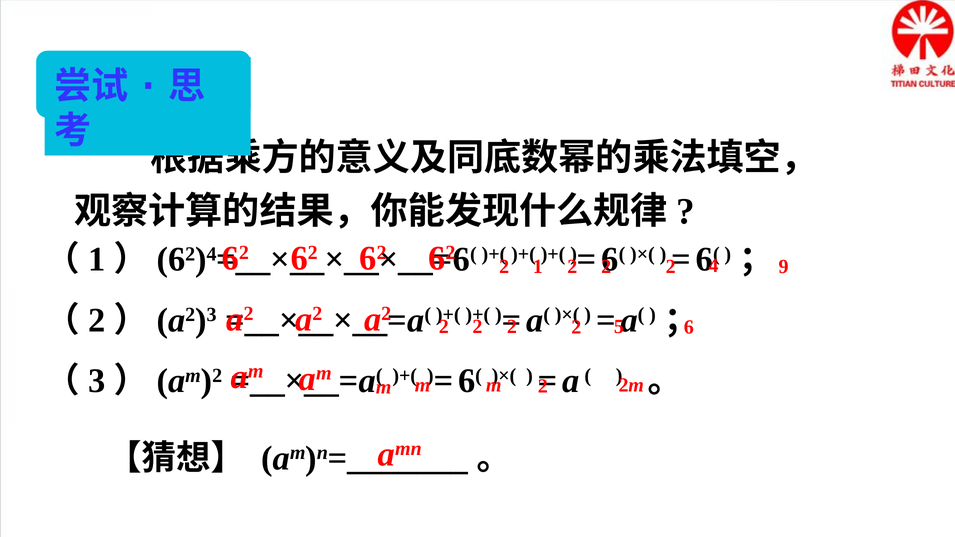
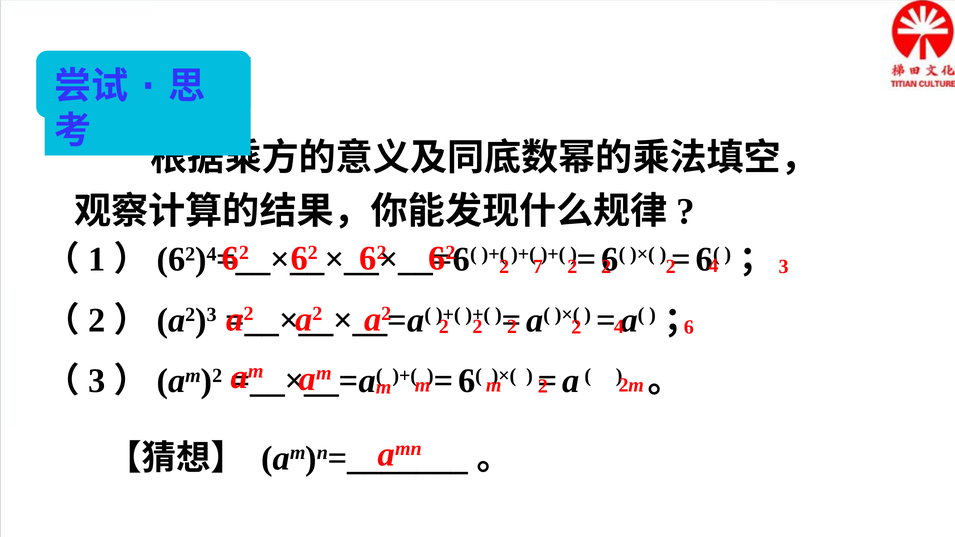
1: 1 -> 7
9: 9 -> 3
5 at (619, 327): 5 -> 4
